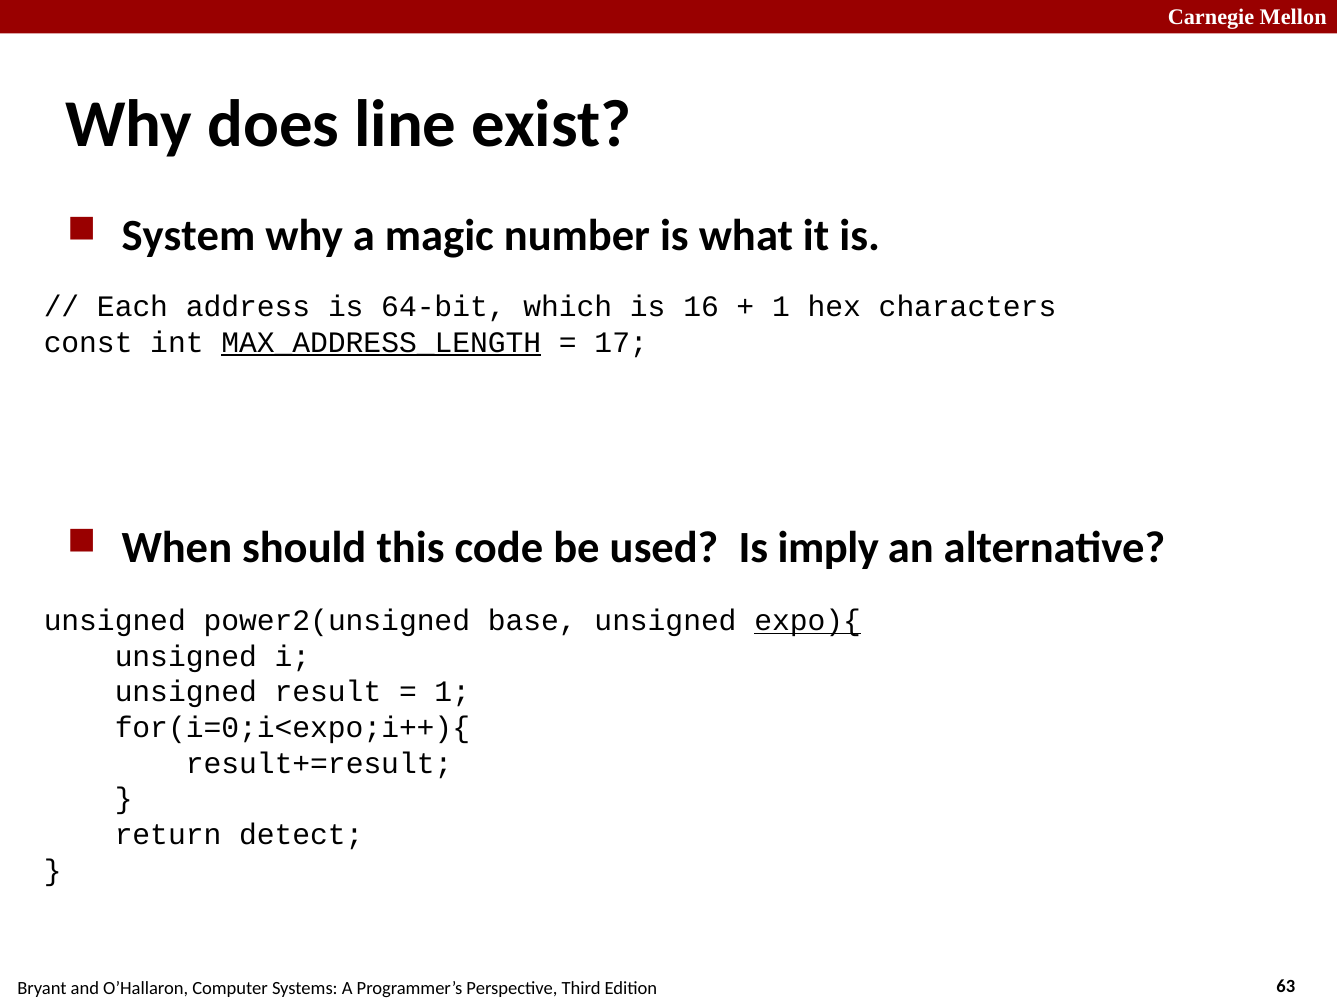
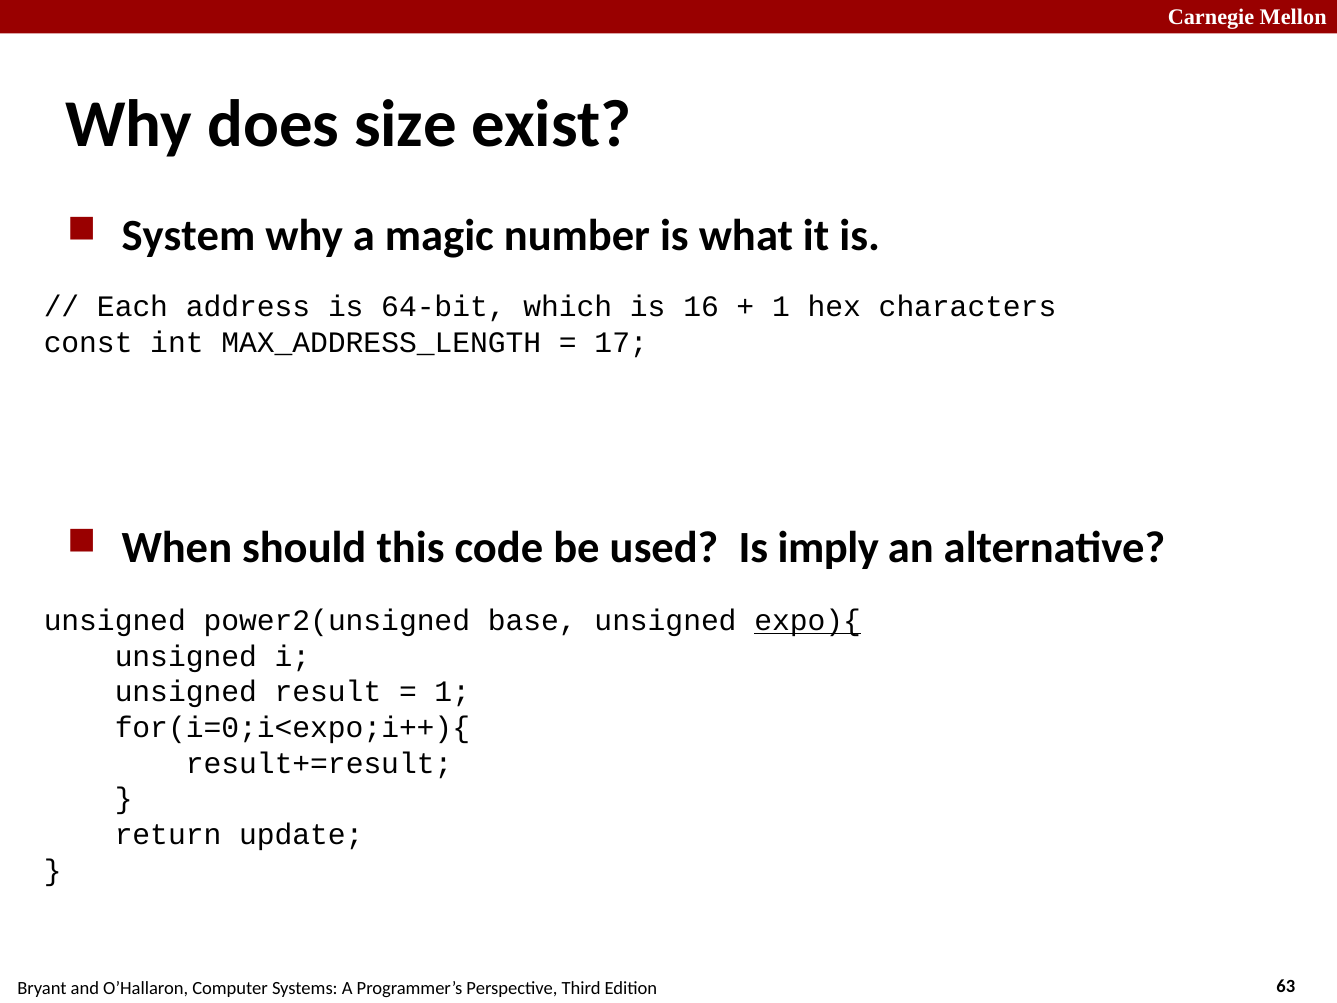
line: line -> size
MAX_ADDRESS_LENGTH underline: present -> none
detect: detect -> update
